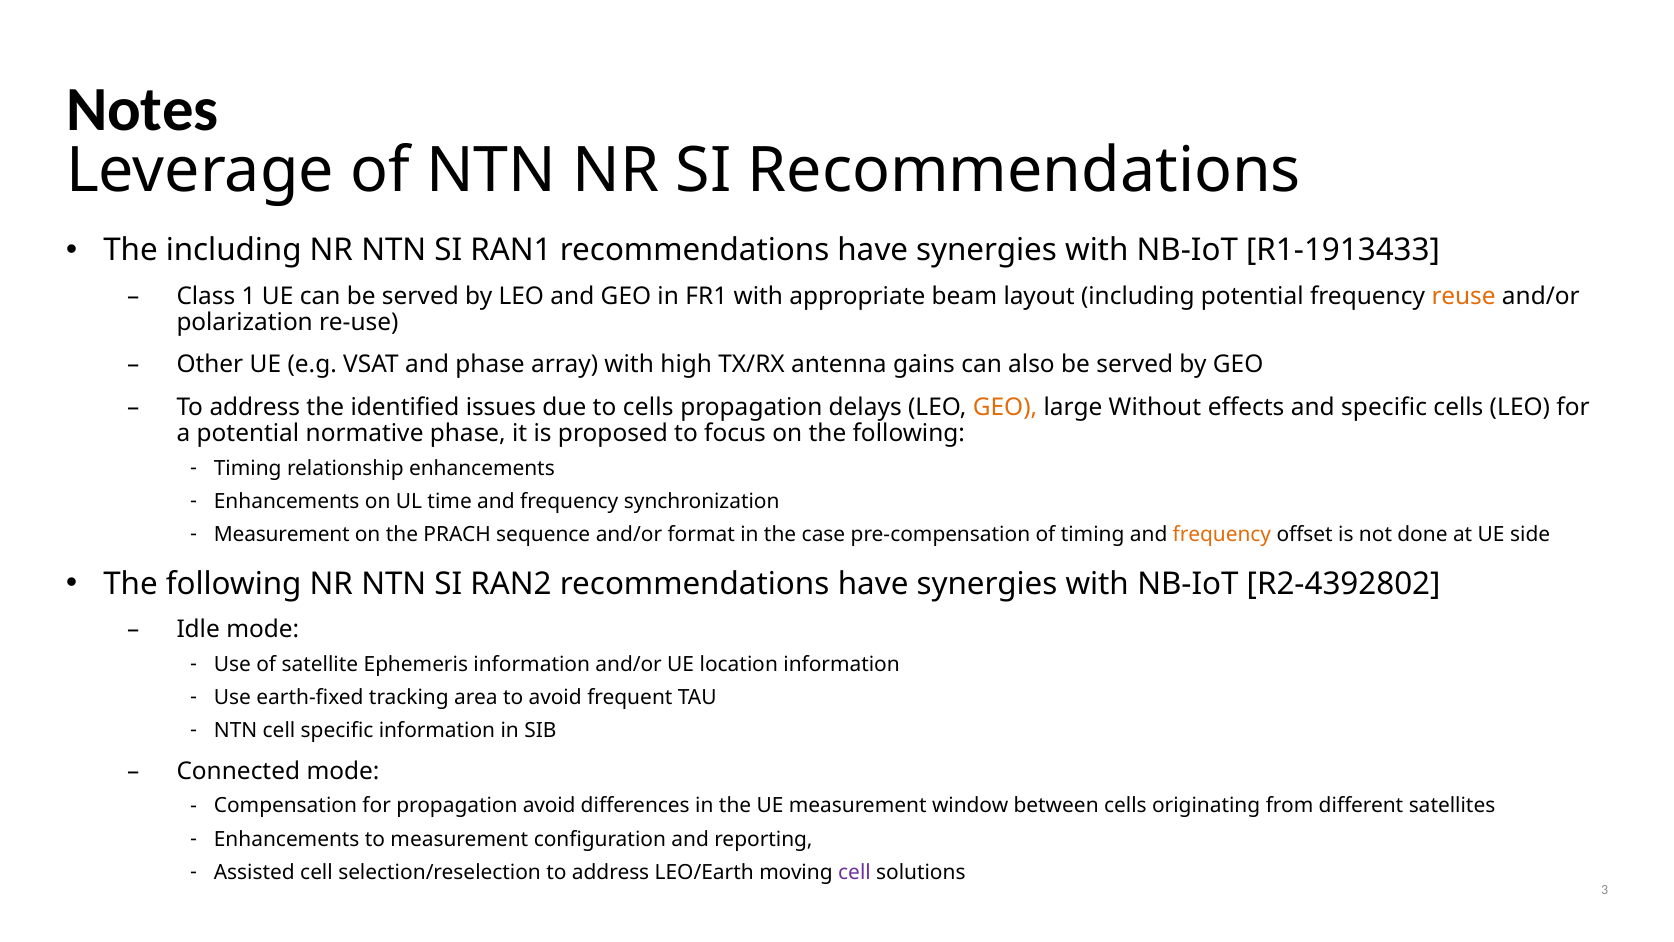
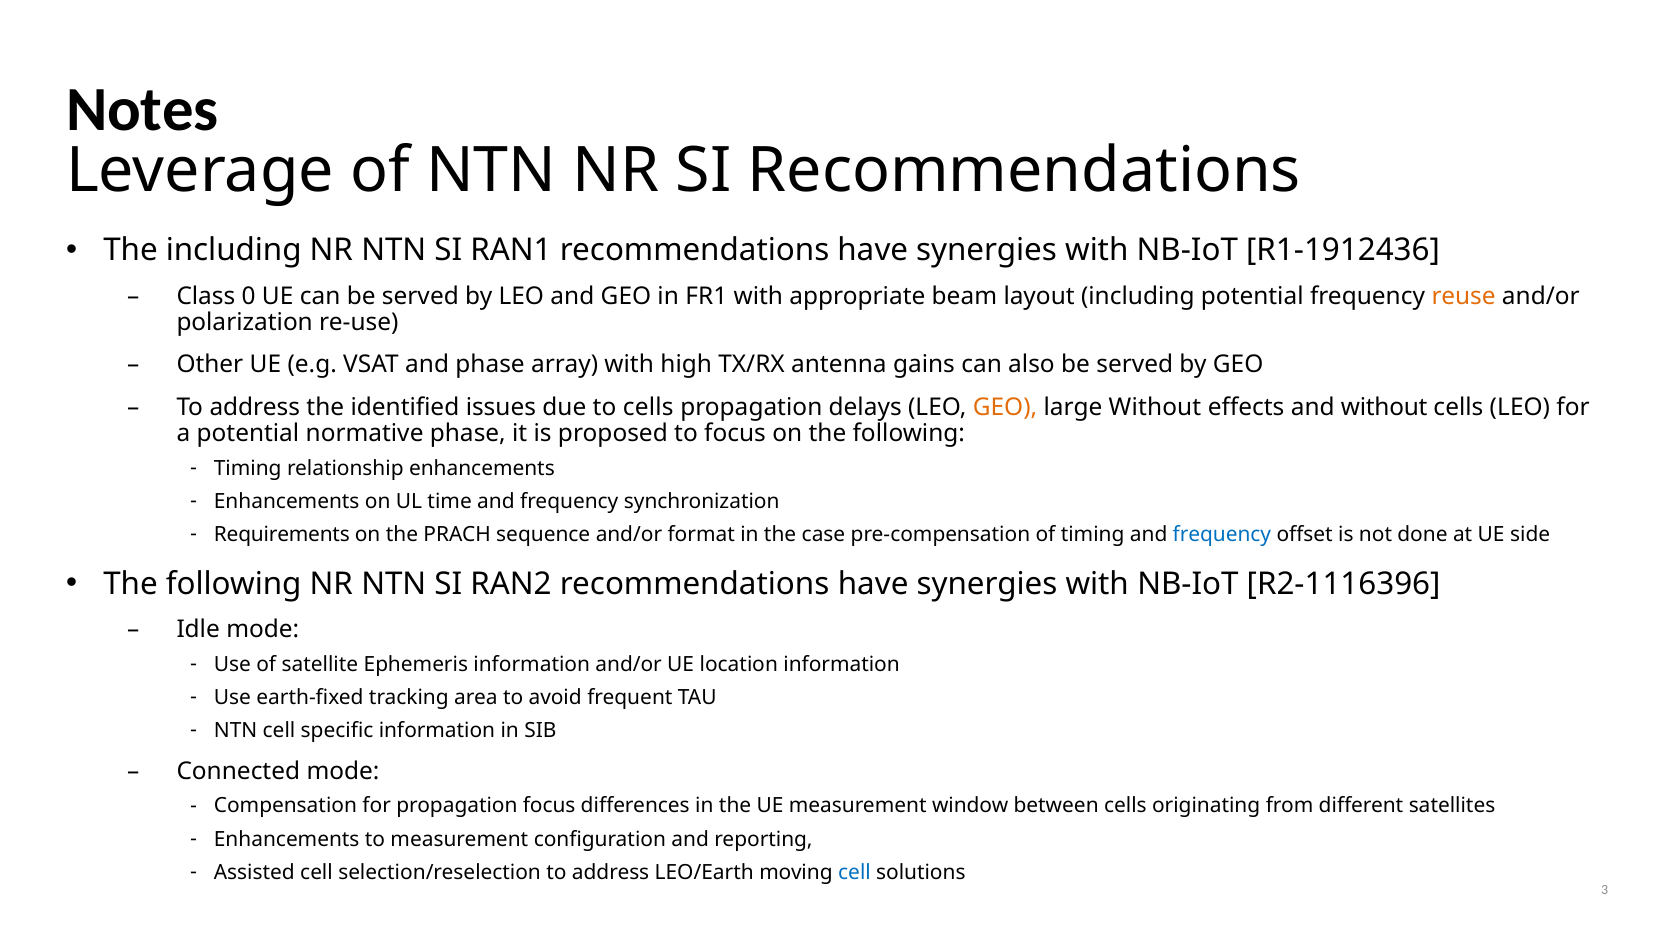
R1-1913433: R1-1913433 -> R1-1912436
1: 1 -> 0
and specific: specific -> without
Measurement at (282, 534): Measurement -> Requirements
frequency at (1222, 534) colour: orange -> blue
R2-4392802: R2-4392802 -> R2-1116396
propagation avoid: avoid -> focus
cell at (855, 872) colour: purple -> blue
